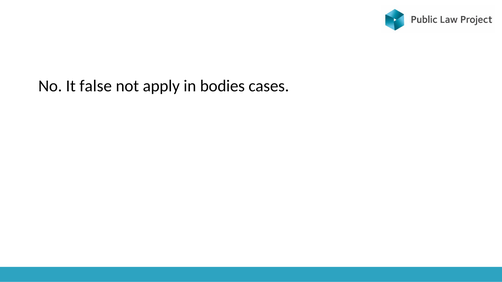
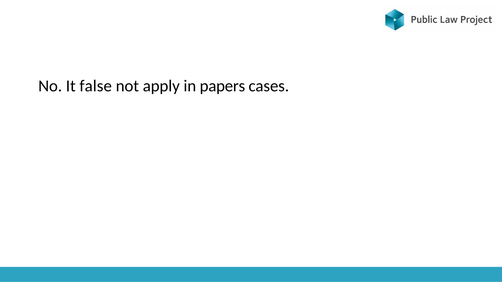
bodies: bodies -> papers
